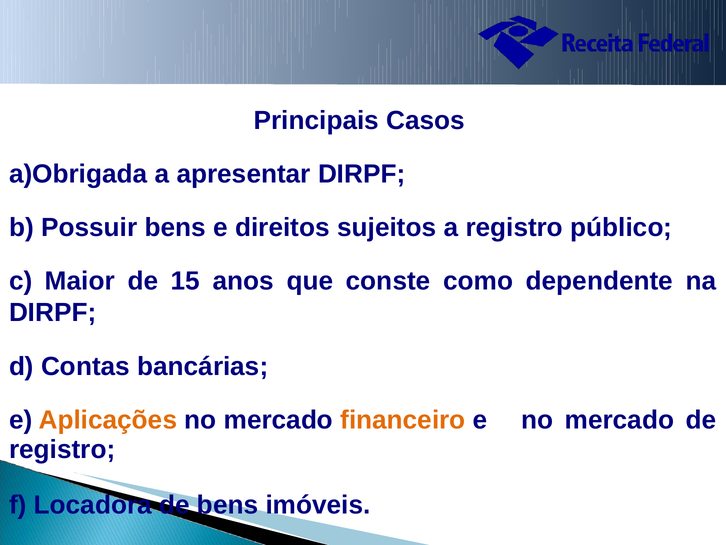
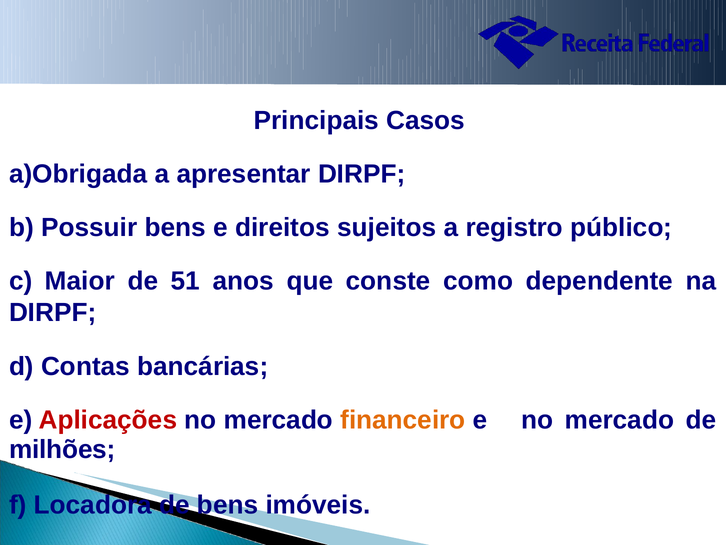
15: 15 -> 51
Aplicações colour: orange -> red
registro at (62, 449): registro -> milhões
